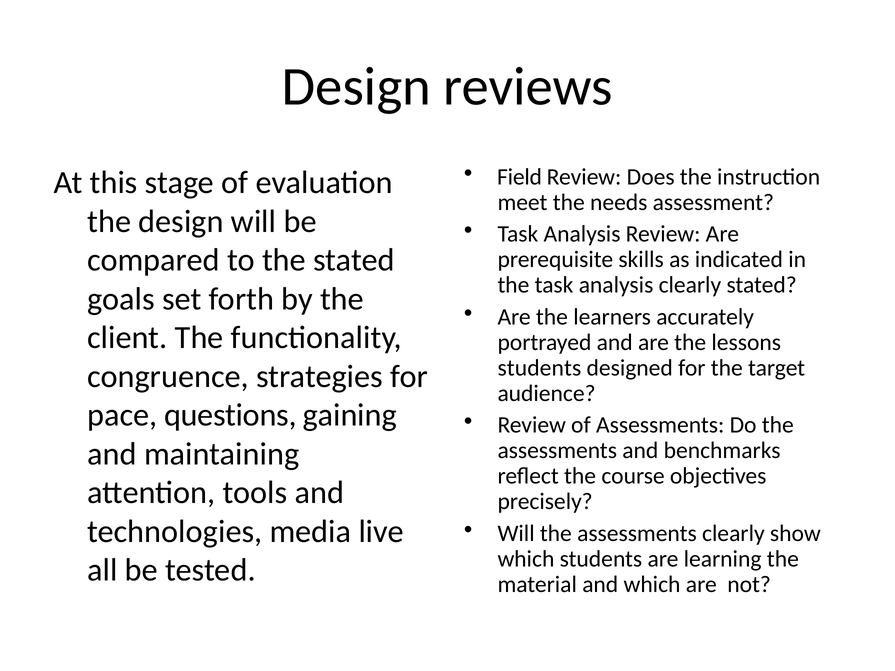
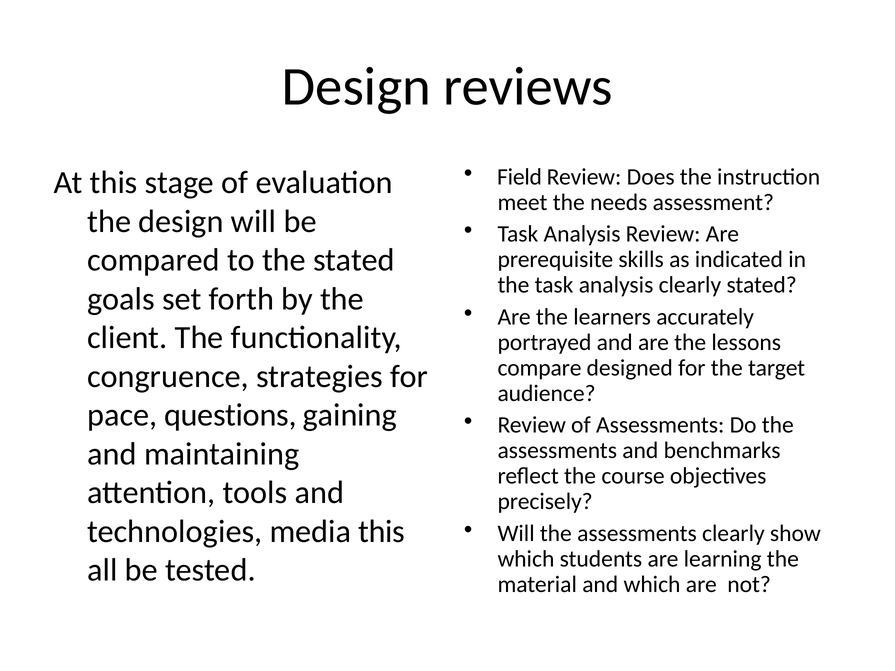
students at (539, 368): students -> compare
media live: live -> this
